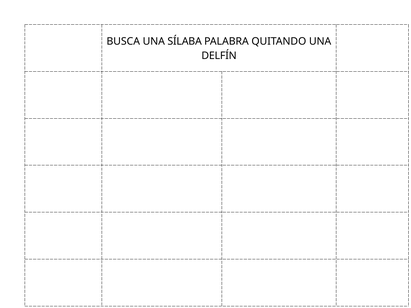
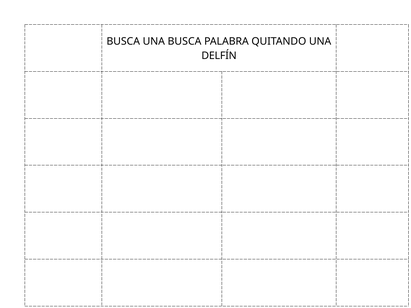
UNA SÍLABA: SÍLABA -> BUSCA
